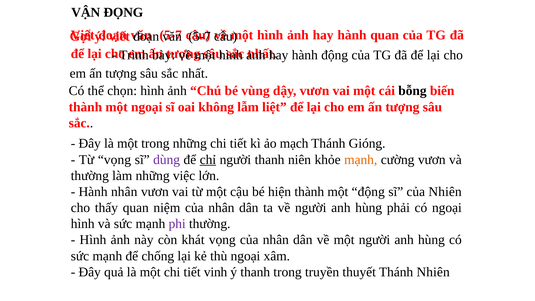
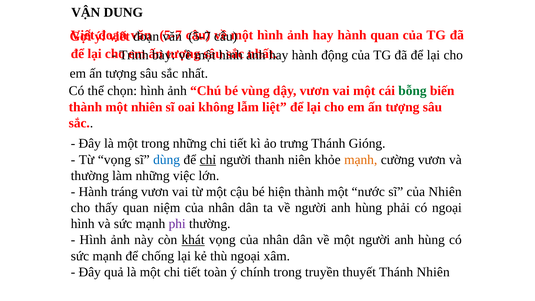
ĐỌNG: ĐỌNG -> DUNG
bỗng colour: black -> green
một ngoại: ngoại -> nhiên
mạch: mạch -> trưng
dùng colour: purple -> blue
Hành nhân: nhân -> tráng
một động: động -> nước
khát underline: none -> present
vinh: vinh -> toàn
ý thanh: thanh -> chính
